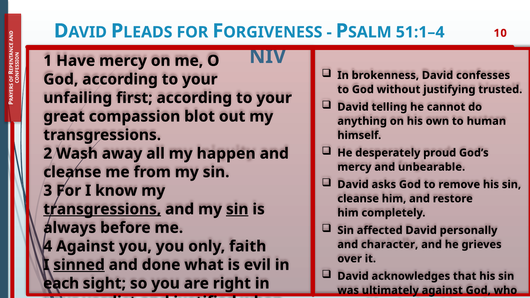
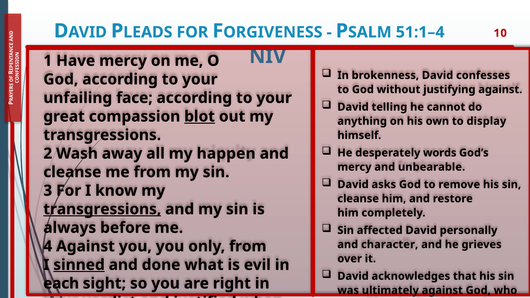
justifying trusted: trusted -> against
first: first -> face
blot underline: none -> present
human: human -> display
proud: proud -> words
sin at (237, 209) underline: present -> none
only faith: faith -> from
